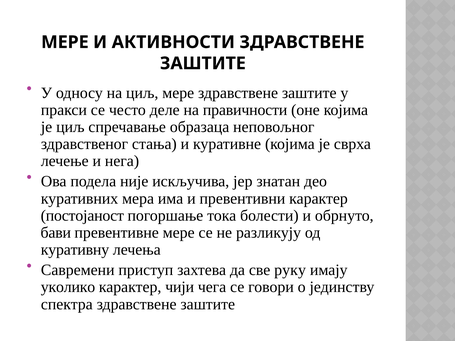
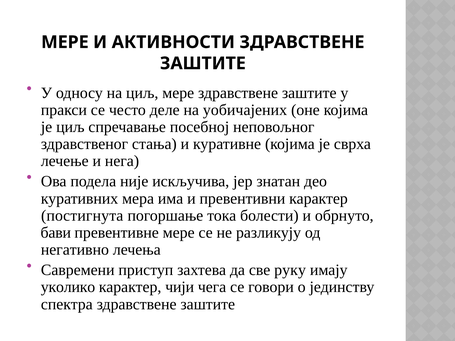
правичности: правичности -> уобичајених
образаца: образаца -> посебној
постојаност: постојаност -> постигнута
куративну: куративну -> негативно
